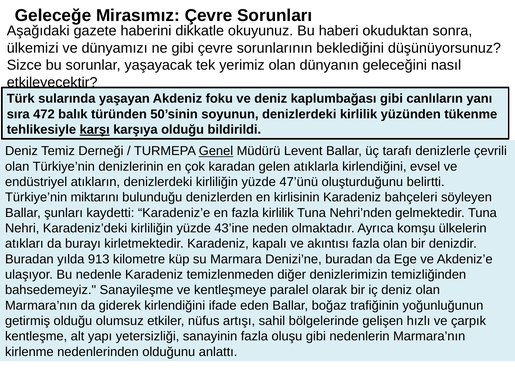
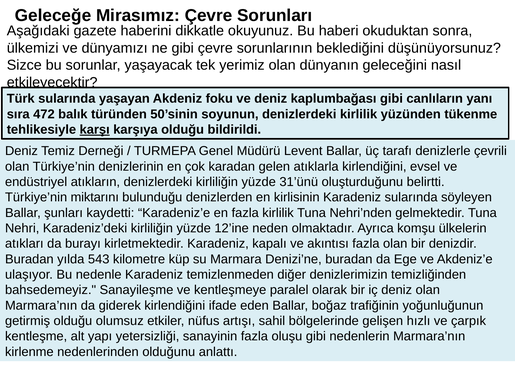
Genel underline: present -> none
47’ünü: 47’ünü -> 31’ünü
Karadeniz bahçeleri: bahçeleri -> sularında
43’ine: 43’ine -> 12’ine
913: 913 -> 543
